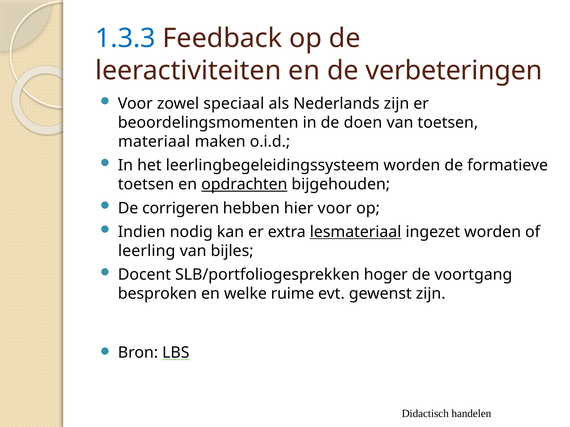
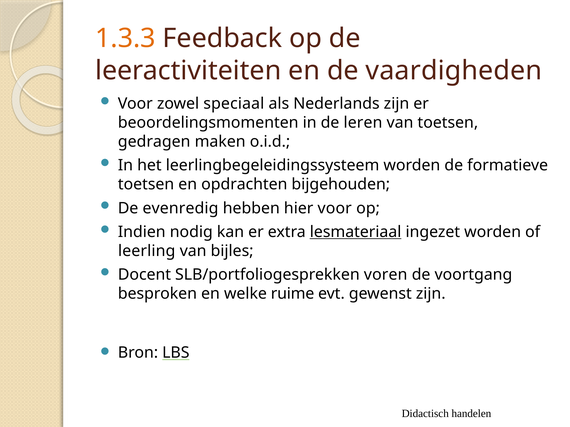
1.3.3 colour: blue -> orange
verbeteringen: verbeteringen -> vaardigheden
doen: doen -> leren
materiaal: materiaal -> gedragen
opdrachten underline: present -> none
corrigeren: corrigeren -> evenredig
hoger: hoger -> voren
